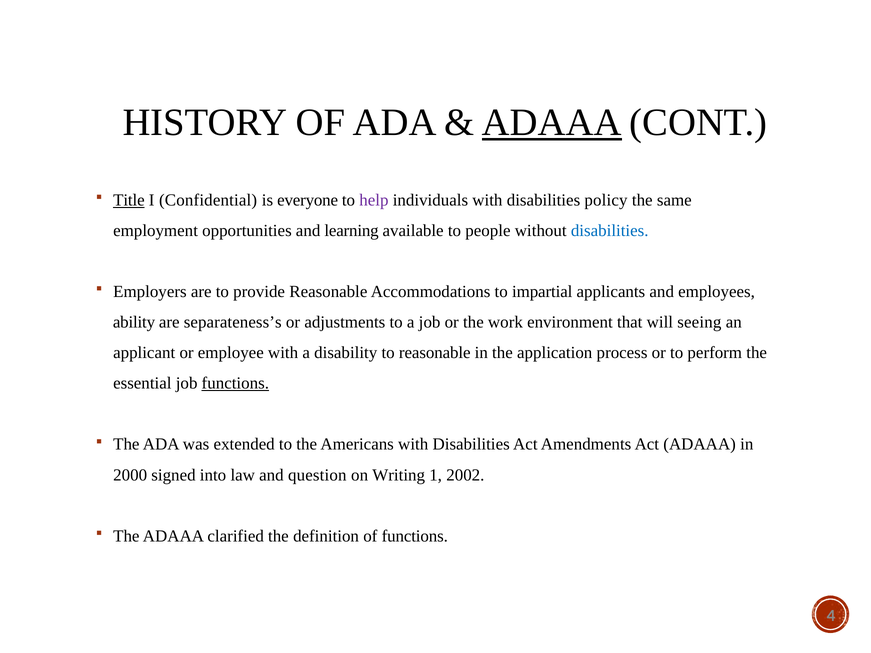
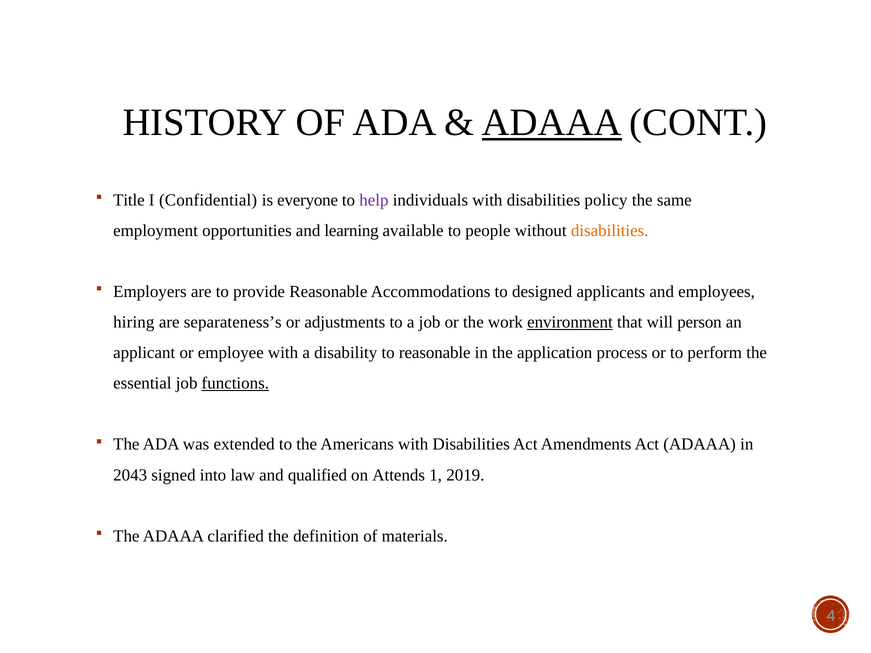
Title underline: present -> none
disabilities at (610, 231) colour: blue -> orange
impartial: impartial -> designed
ability: ability -> hiring
environment underline: none -> present
seeing: seeing -> person
2000: 2000 -> 2043
question: question -> qualified
Writing: Writing -> Attends
2002: 2002 -> 2019
of functions: functions -> materials
